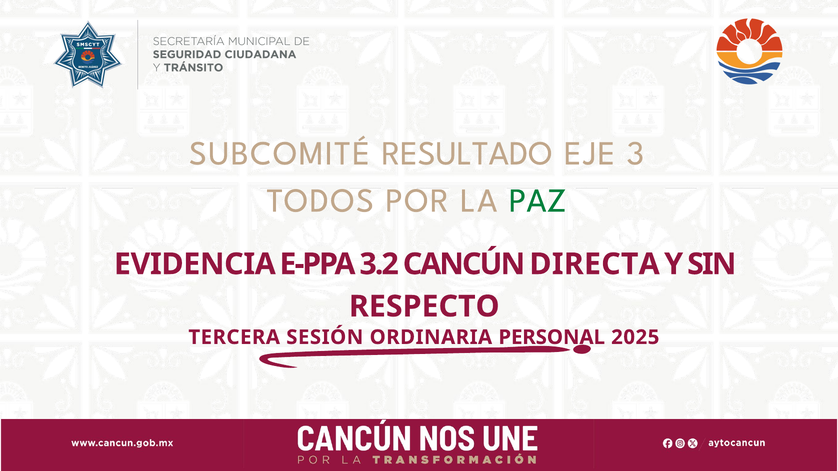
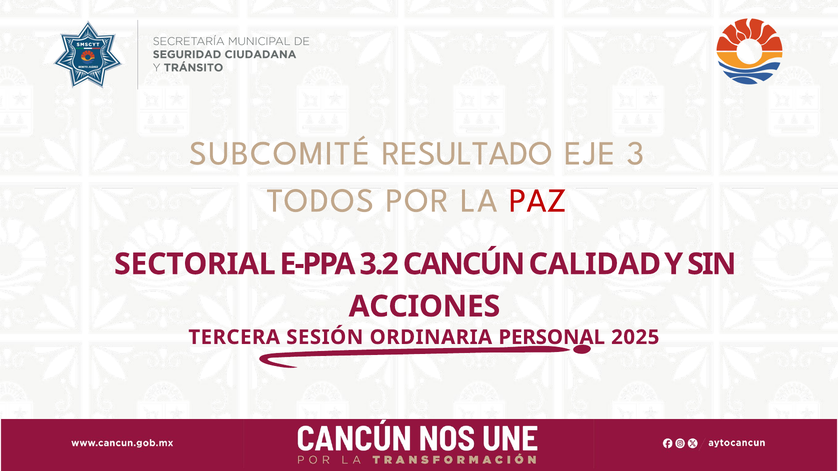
PAZ colour: green -> red
EVIDENCIA: EVIDENCIA -> SECTORIAL
DIRECTA: DIRECTA -> CALIDAD
RESPECTO: RESPECTO -> ACCIONES
